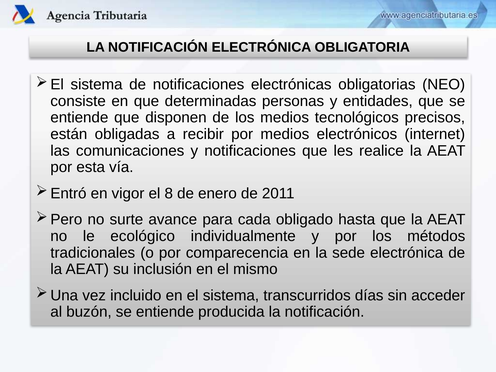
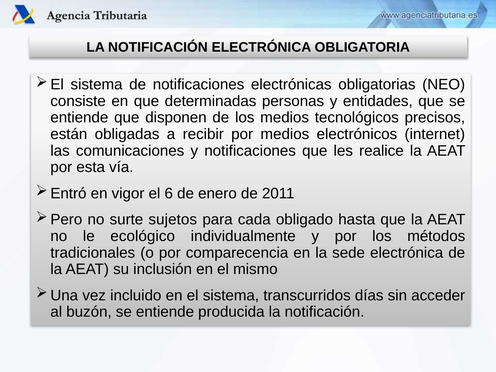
8: 8 -> 6
avance: avance -> sujetos
